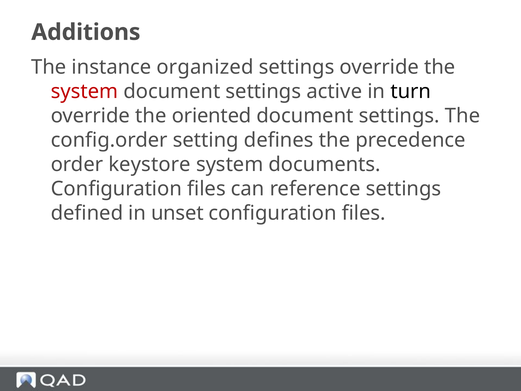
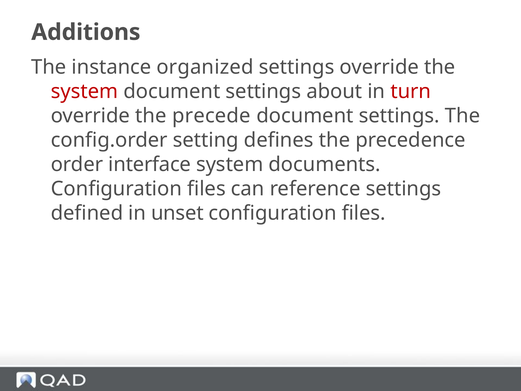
active: active -> about
turn colour: black -> red
oriented: oriented -> precede
keystore: keystore -> interface
